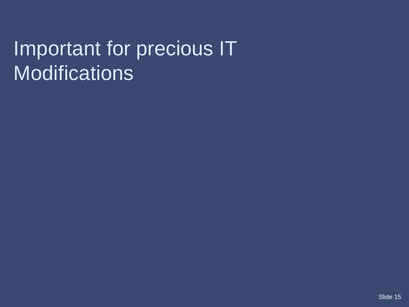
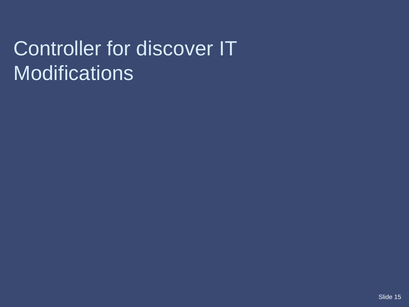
Important: Important -> Controller
precious: precious -> discover
